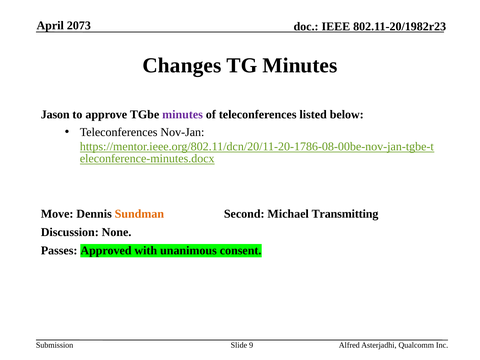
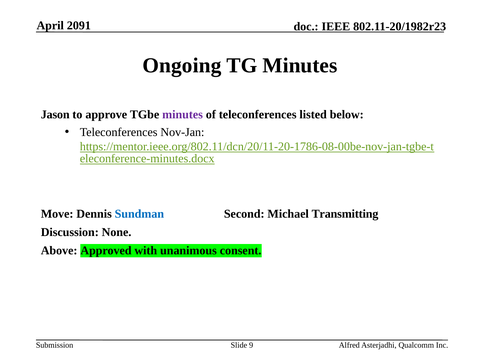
2073: 2073 -> 2091
Changes: Changes -> Ongoing
Sundman colour: orange -> blue
Passes: Passes -> Above
